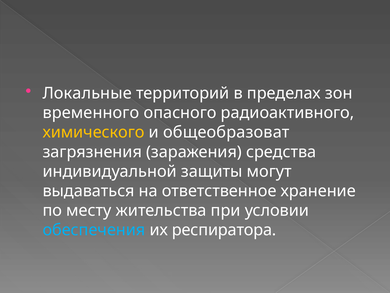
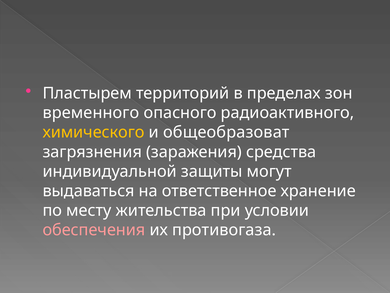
Локальные: Локальные -> Пластырем
обеспечения colour: light blue -> pink
респиратора: респиратора -> противогаза
